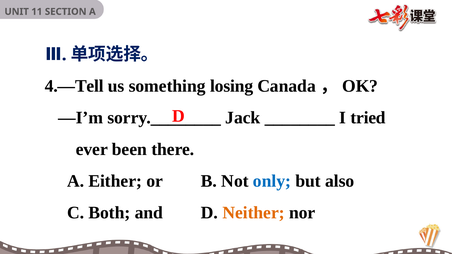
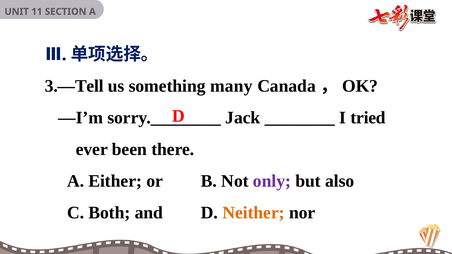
4.—Tell: 4.—Tell -> 3.—Tell
losing: losing -> many
only colour: blue -> purple
